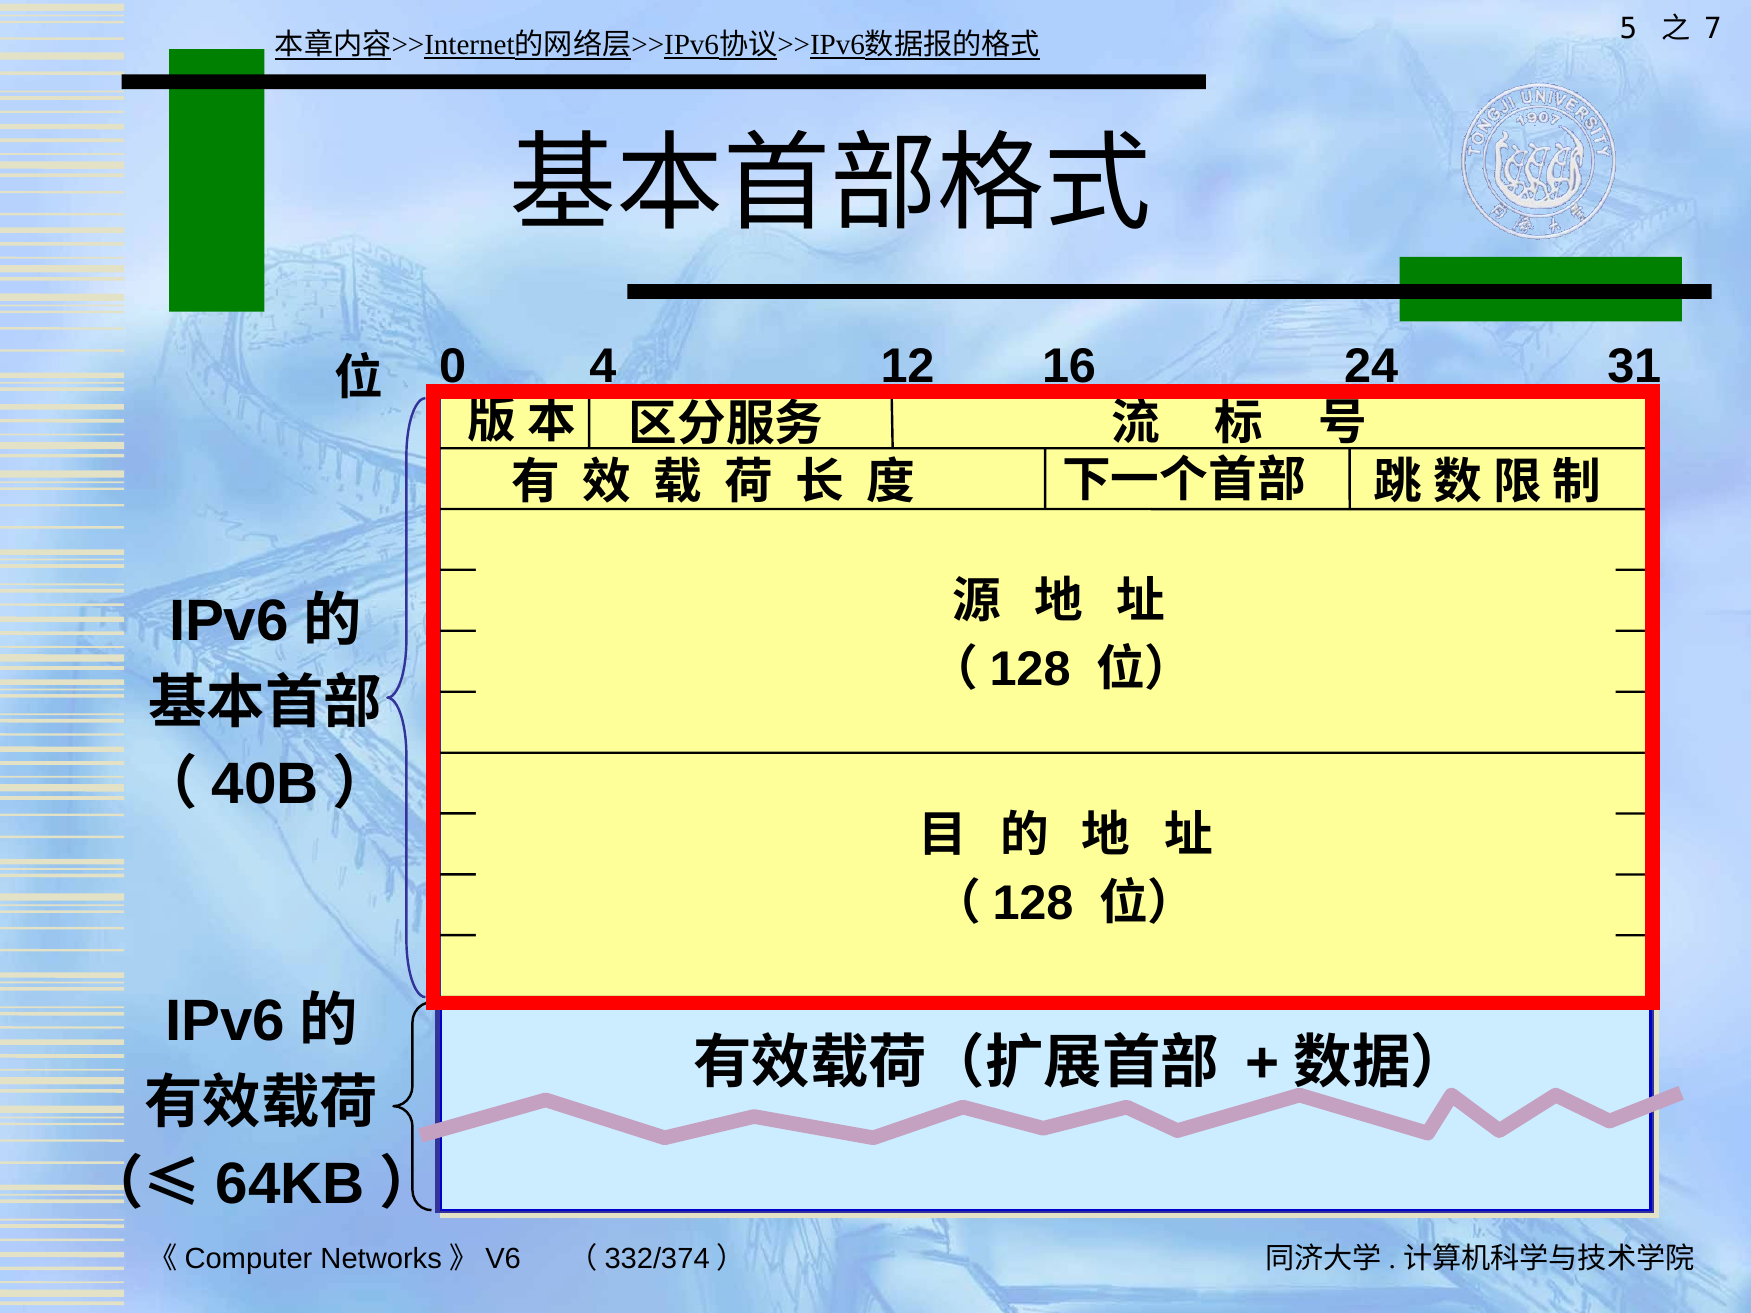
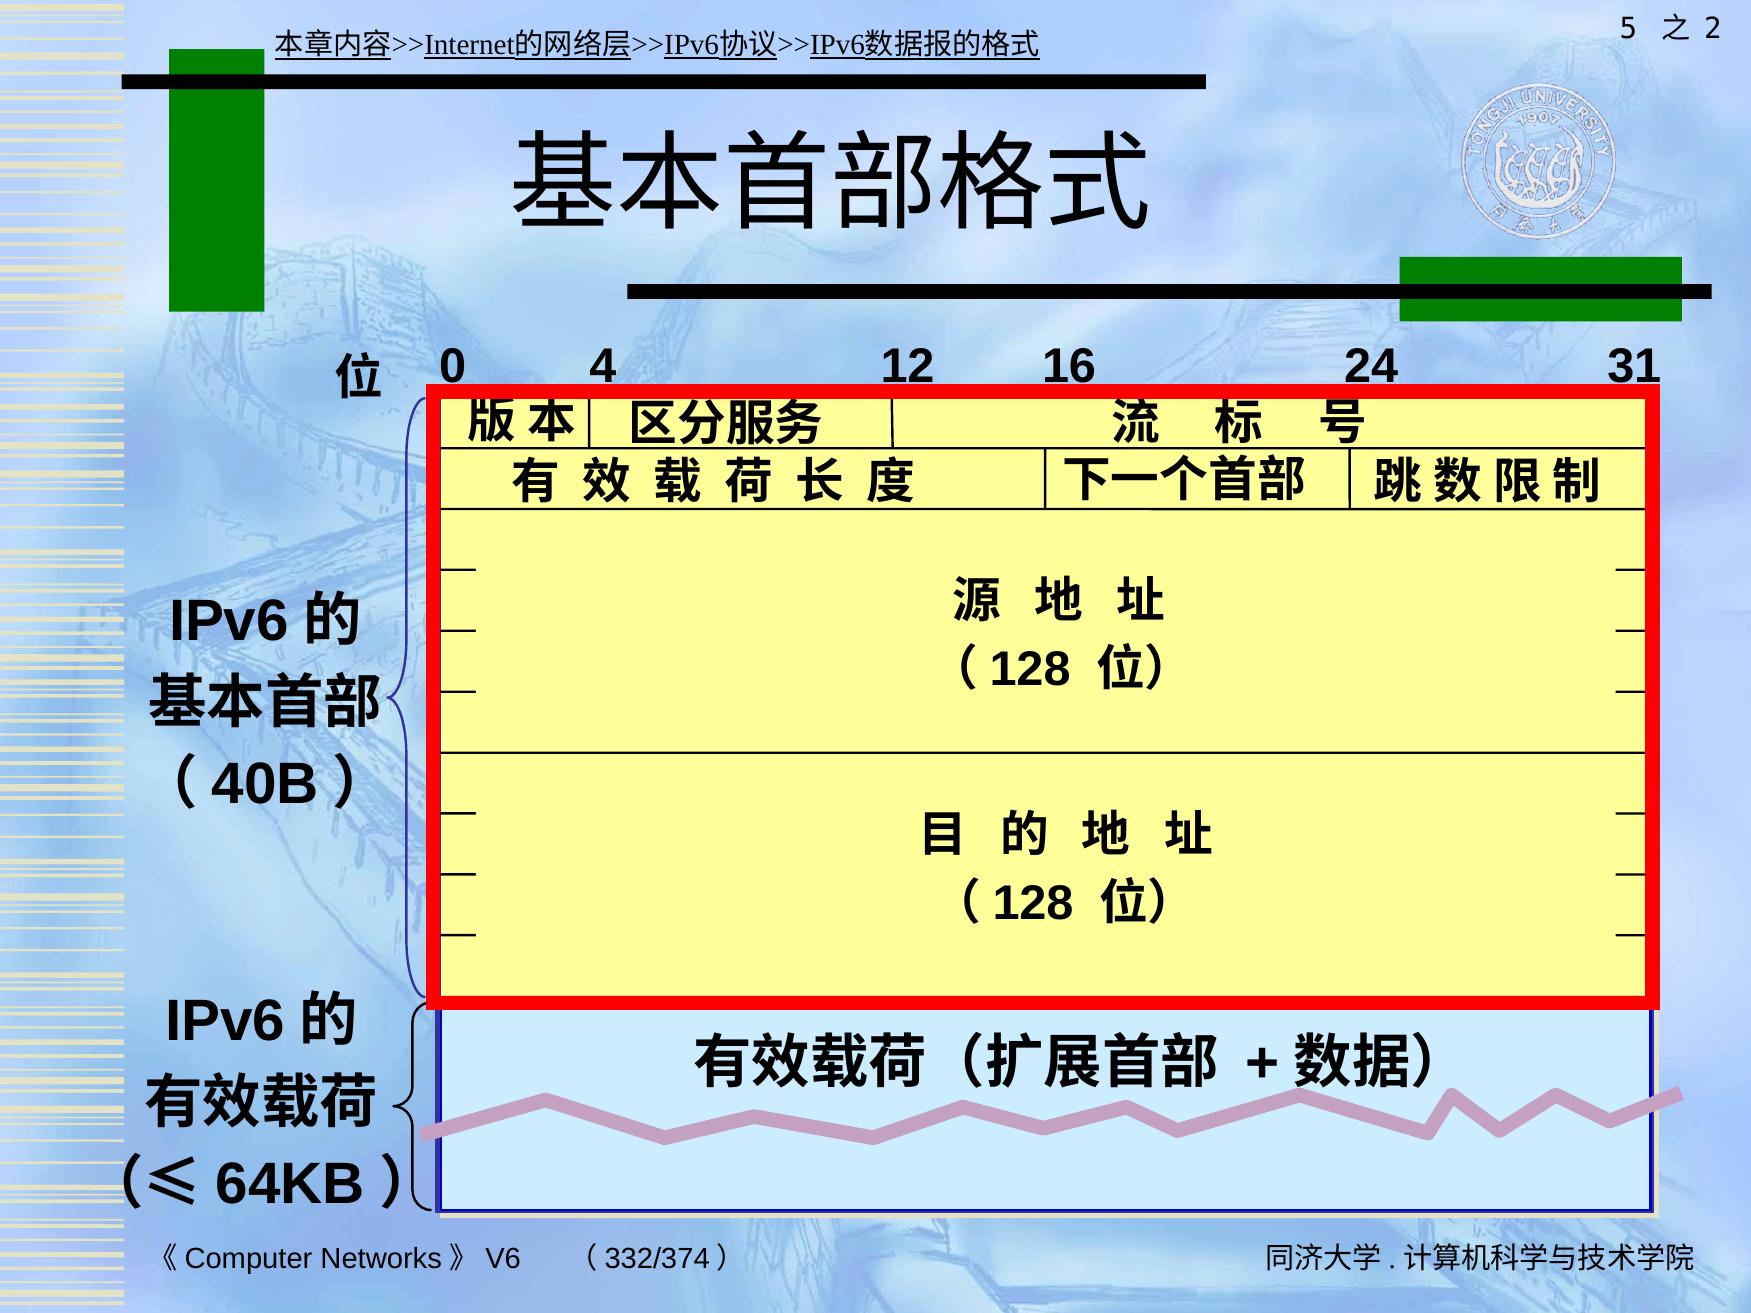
7: 7 -> 2
